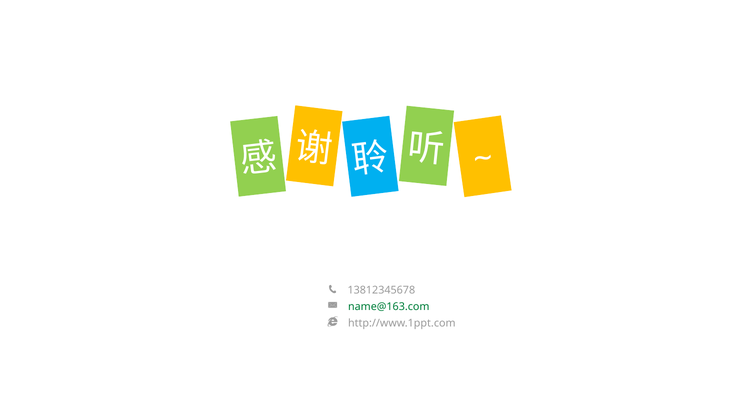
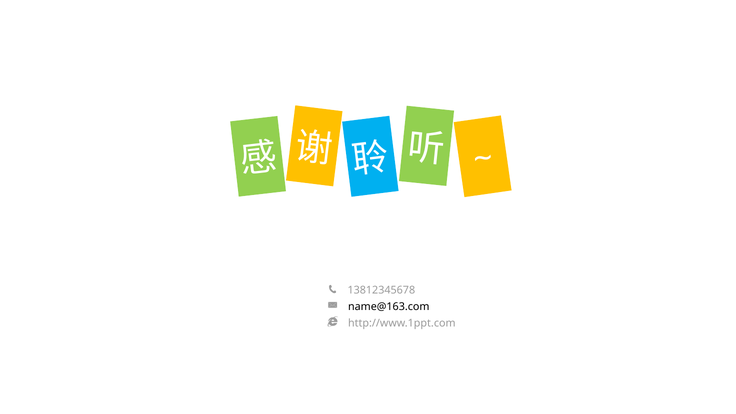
name@163.com colour: green -> black
